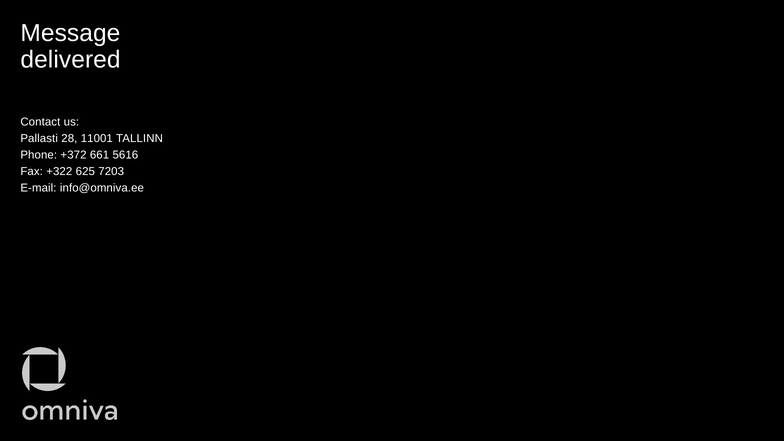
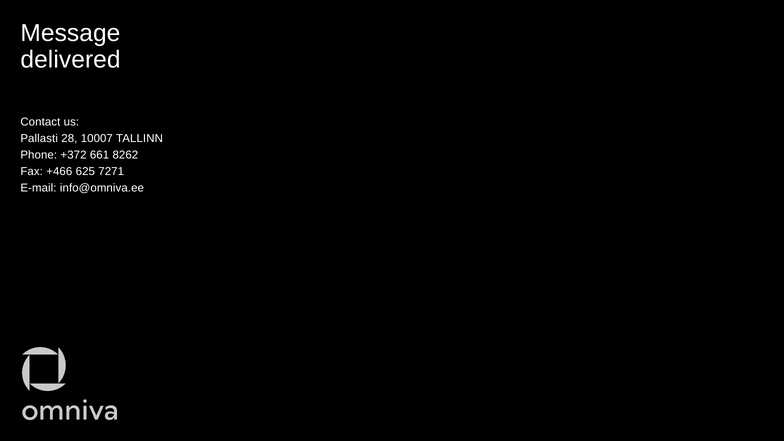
11001: 11001 -> 10007
5616: 5616 -> 8262
+322: +322 -> +466
7203: 7203 -> 7271
